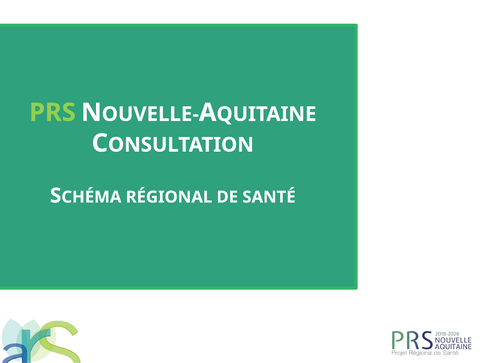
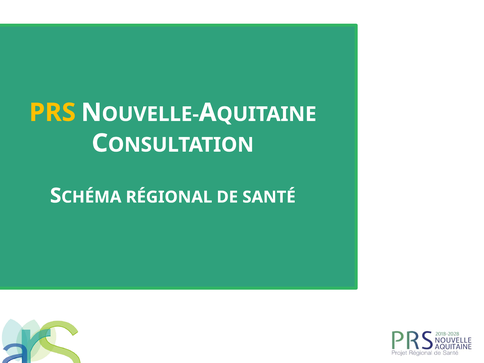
PRS colour: light green -> yellow
